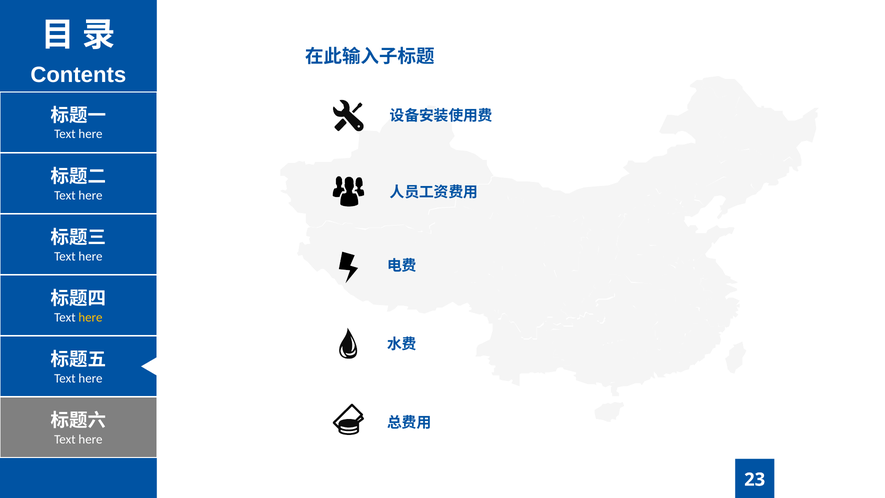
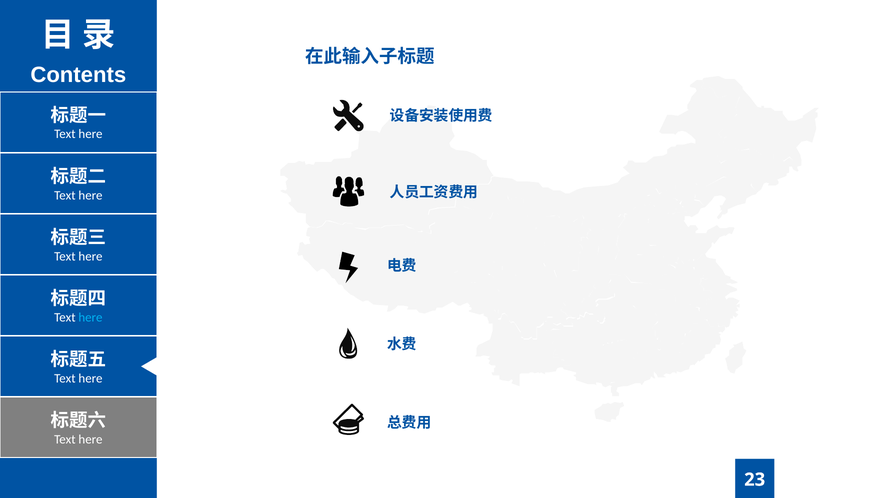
here at (90, 317) colour: yellow -> light blue
